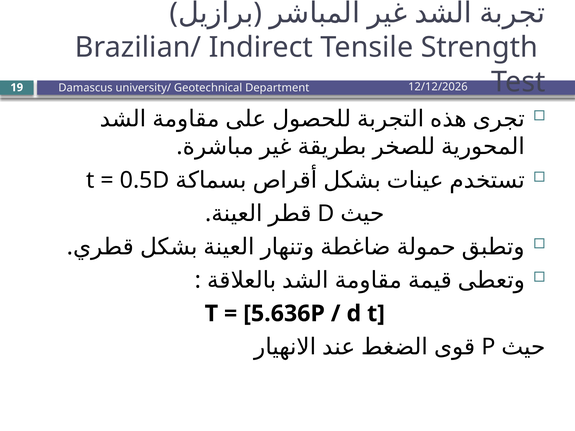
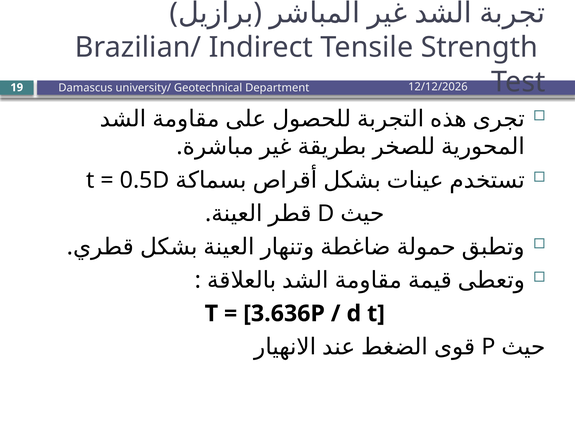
5.636P: 5.636P -> 3.636P
